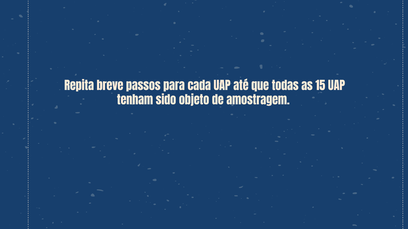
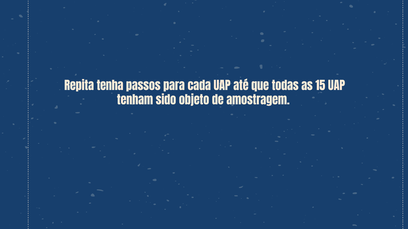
breve: breve -> tenha
